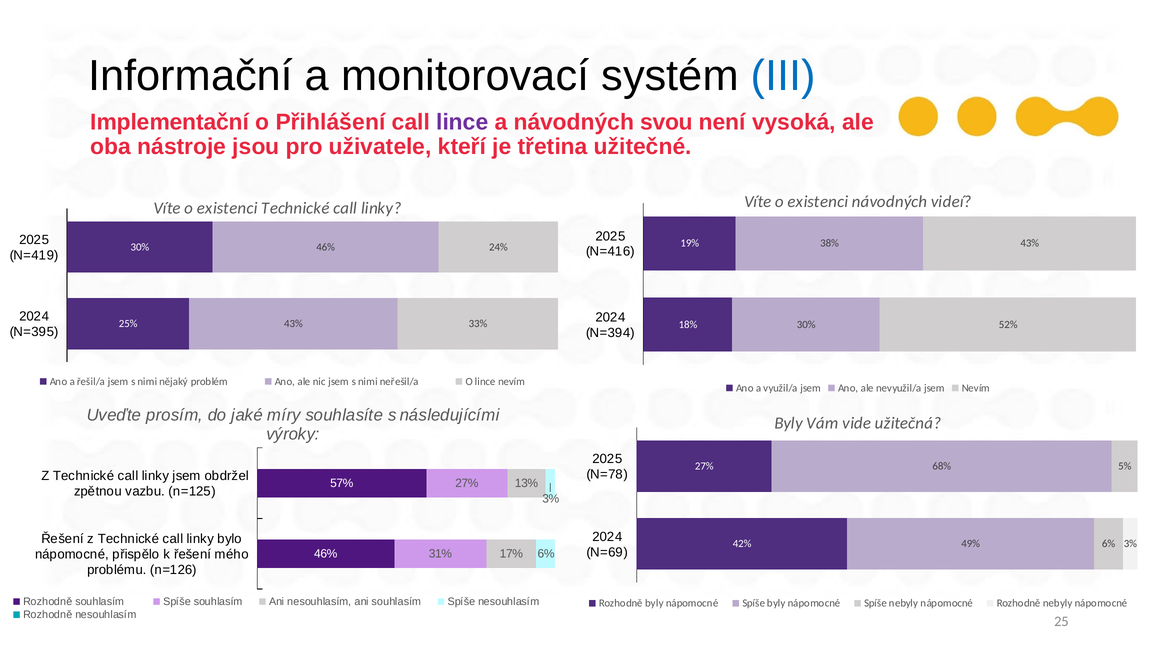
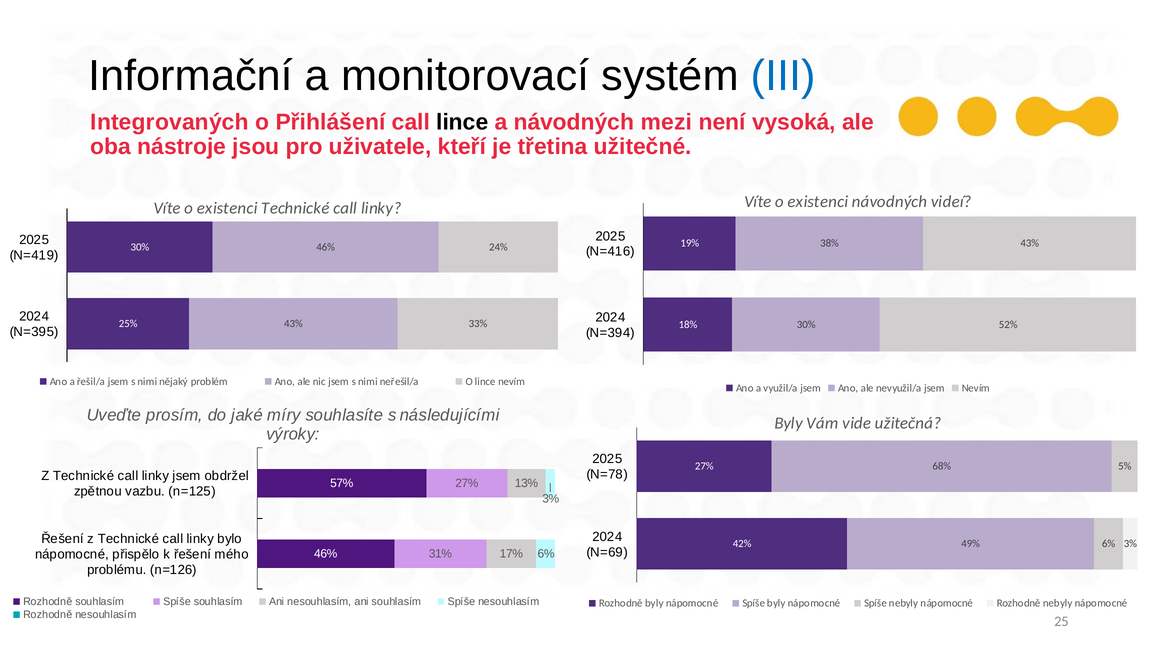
Implementační: Implementační -> Integrovaných
lince at (462, 122) colour: purple -> black
svou: svou -> mezi
